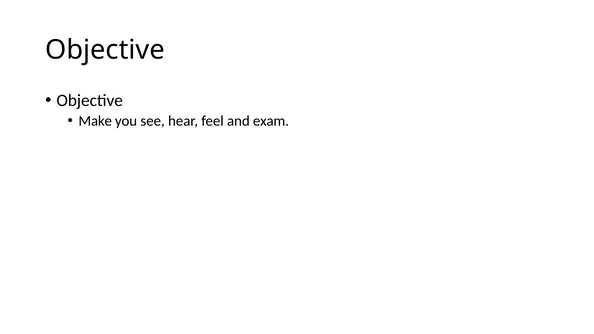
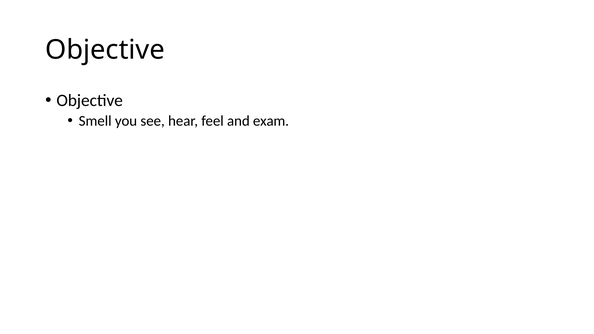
Make: Make -> Smell
